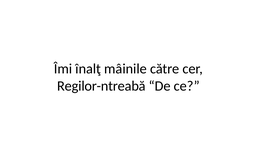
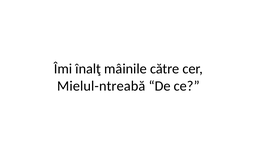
Regilor-ntreabă: Regilor-ntreabă -> Mielul-ntreabă
